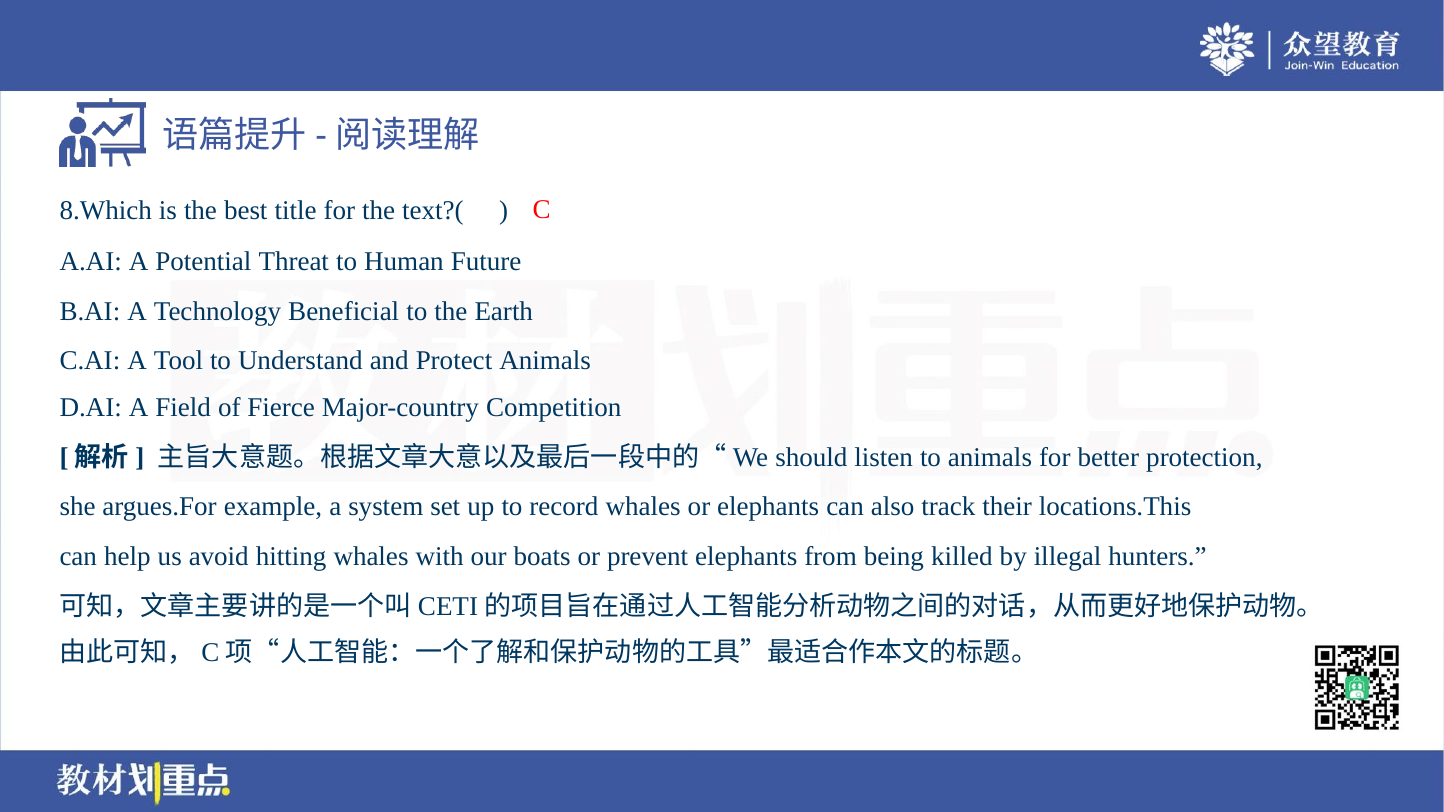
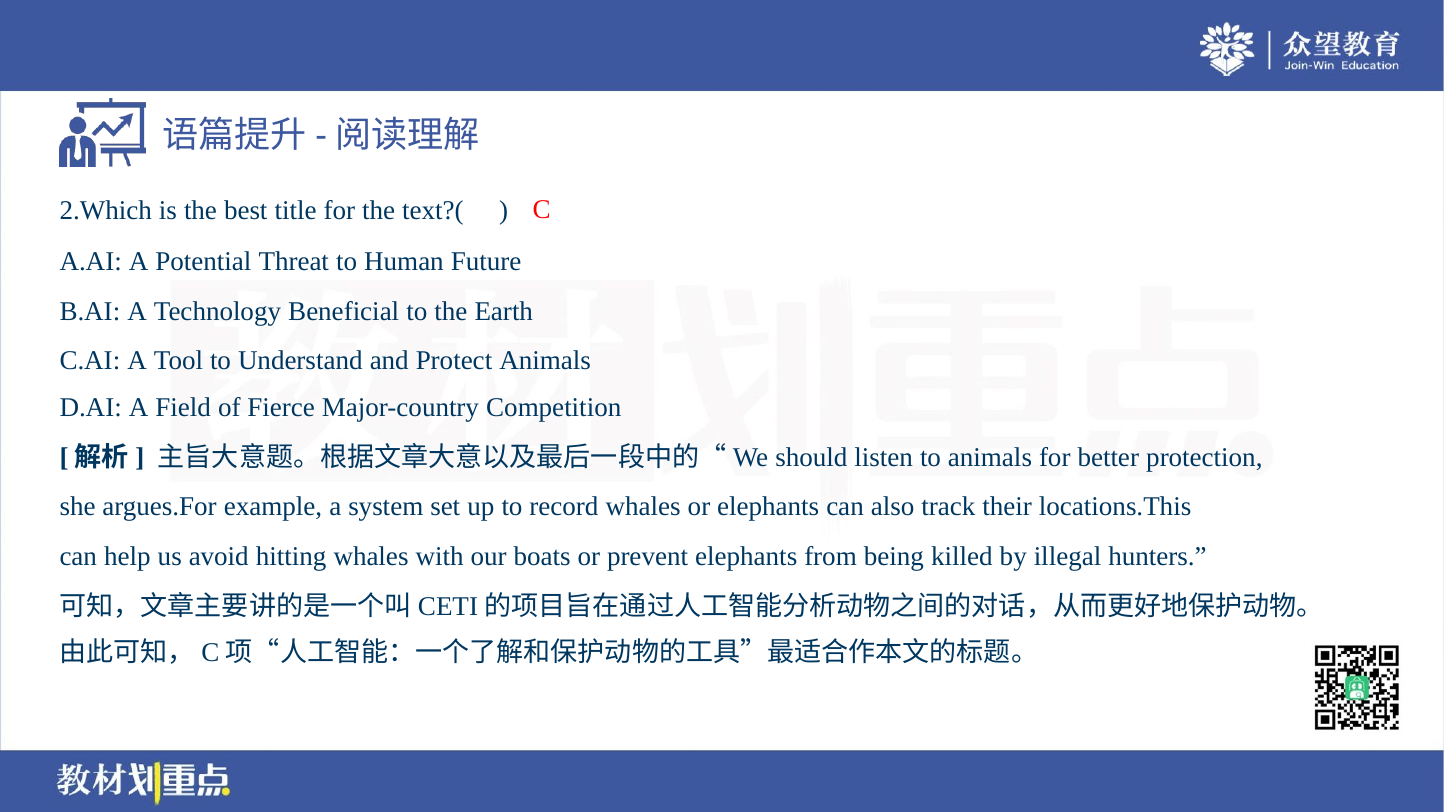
8.Which: 8.Which -> 2.Which
